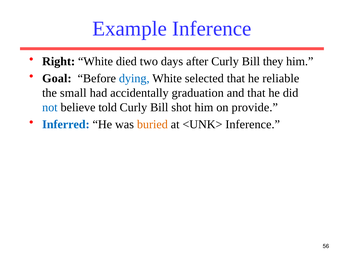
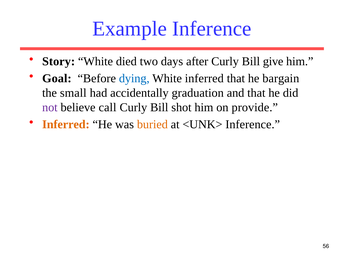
Right: Right -> Story
they: they -> give
White selected: selected -> inferred
reliable: reliable -> bargain
not colour: blue -> purple
told: told -> call
Inferred at (66, 124) colour: blue -> orange
